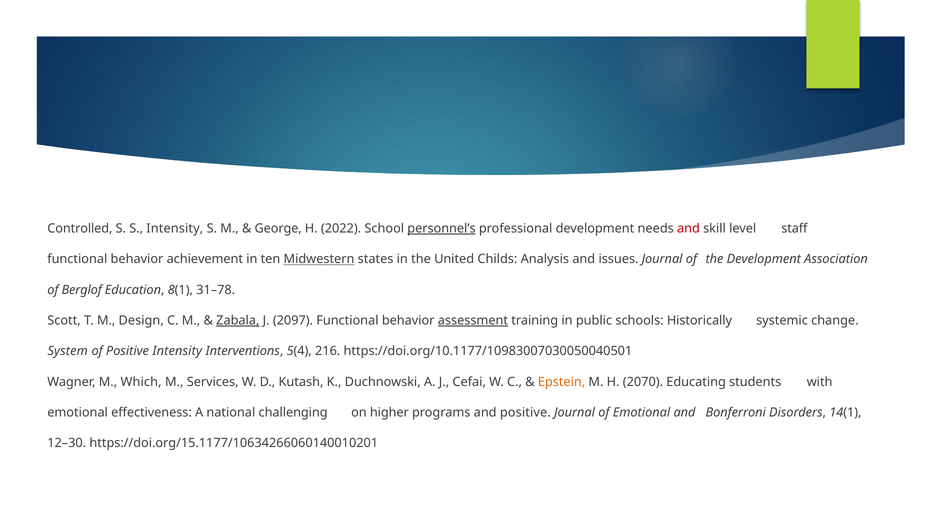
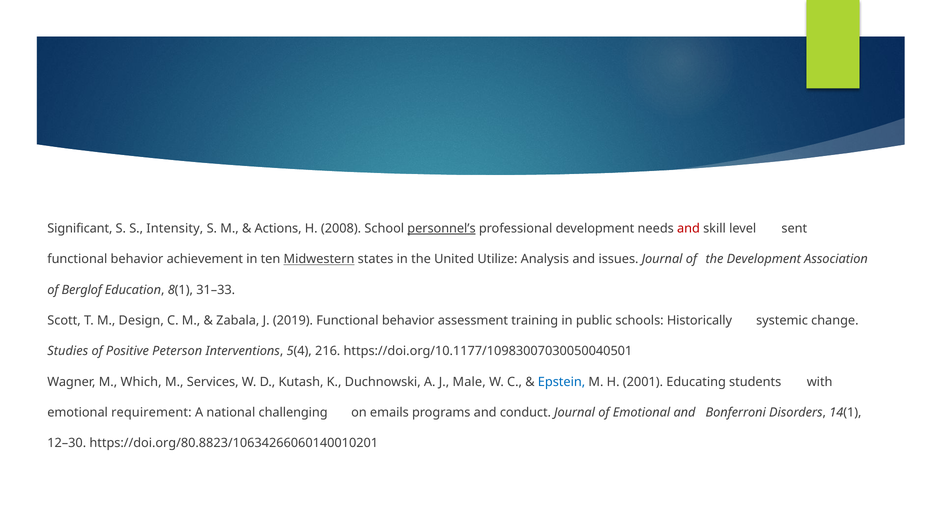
Controlled: Controlled -> Significant
George: George -> Actions
2022: 2022 -> 2008
staff: staff -> sent
Childs: Childs -> Utilize
31–78: 31–78 -> 31–33
Zabala underline: present -> none
2097: 2097 -> 2019
assessment underline: present -> none
System: System -> Studies
Positive Intensity: Intensity -> Peterson
Cefai: Cefai -> Male
Epstein colour: orange -> blue
2070: 2070 -> 2001
effectiveness: effectiveness -> requirement
higher: higher -> emails
and positive: positive -> conduct
https://doi.org/15.1177/10634266060140010201: https://doi.org/15.1177/10634266060140010201 -> https://doi.org/80.8823/10634266060140010201
